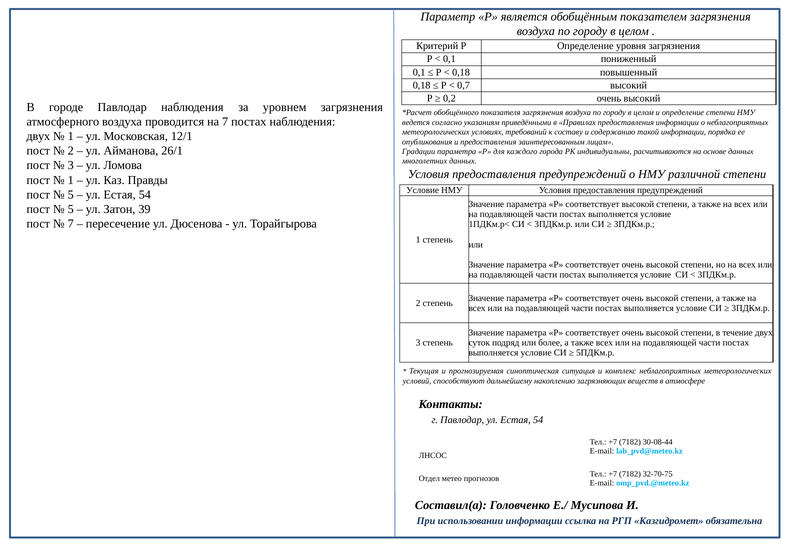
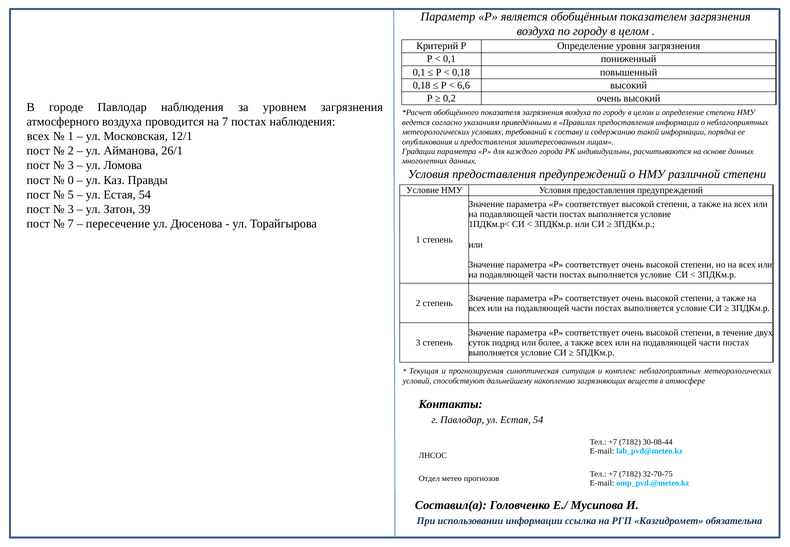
0,7: 0,7 -> 6,6
двух at (38, 136): двух -> всех
1 at (71, 180): 1 -> 0
5 at (71, 209): 5 -> 3
